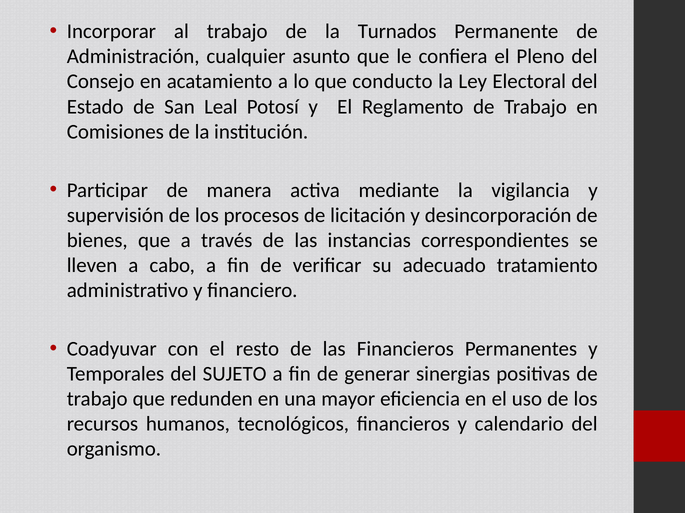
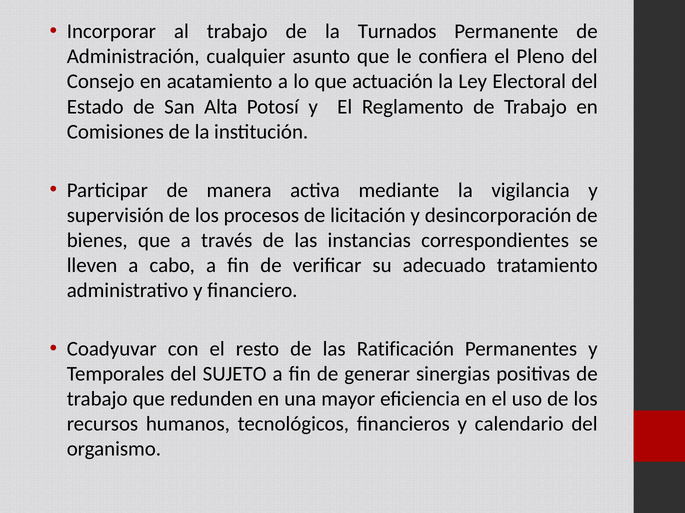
conducto: conducto -> actuación
Leal: Leal -> Alta
las Financieros: Financieros -> Ratificación
